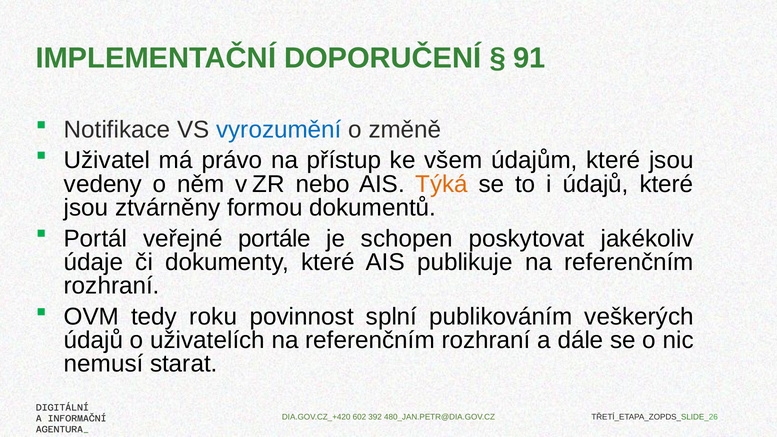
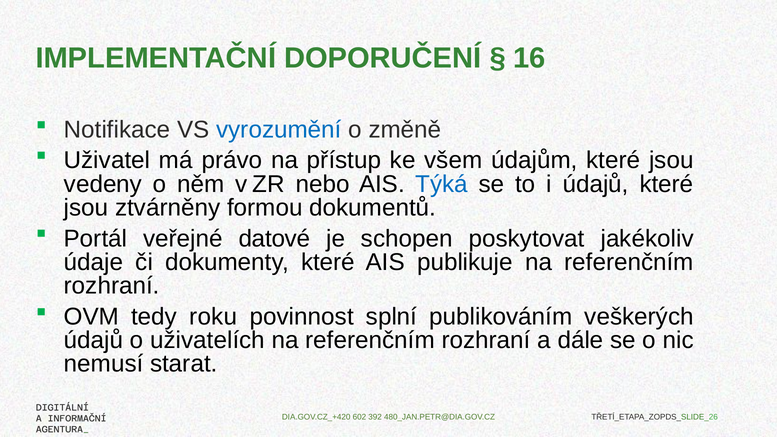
91: 91 -> 16
Týká colour: orange -> blue
portále: portále -> datové
